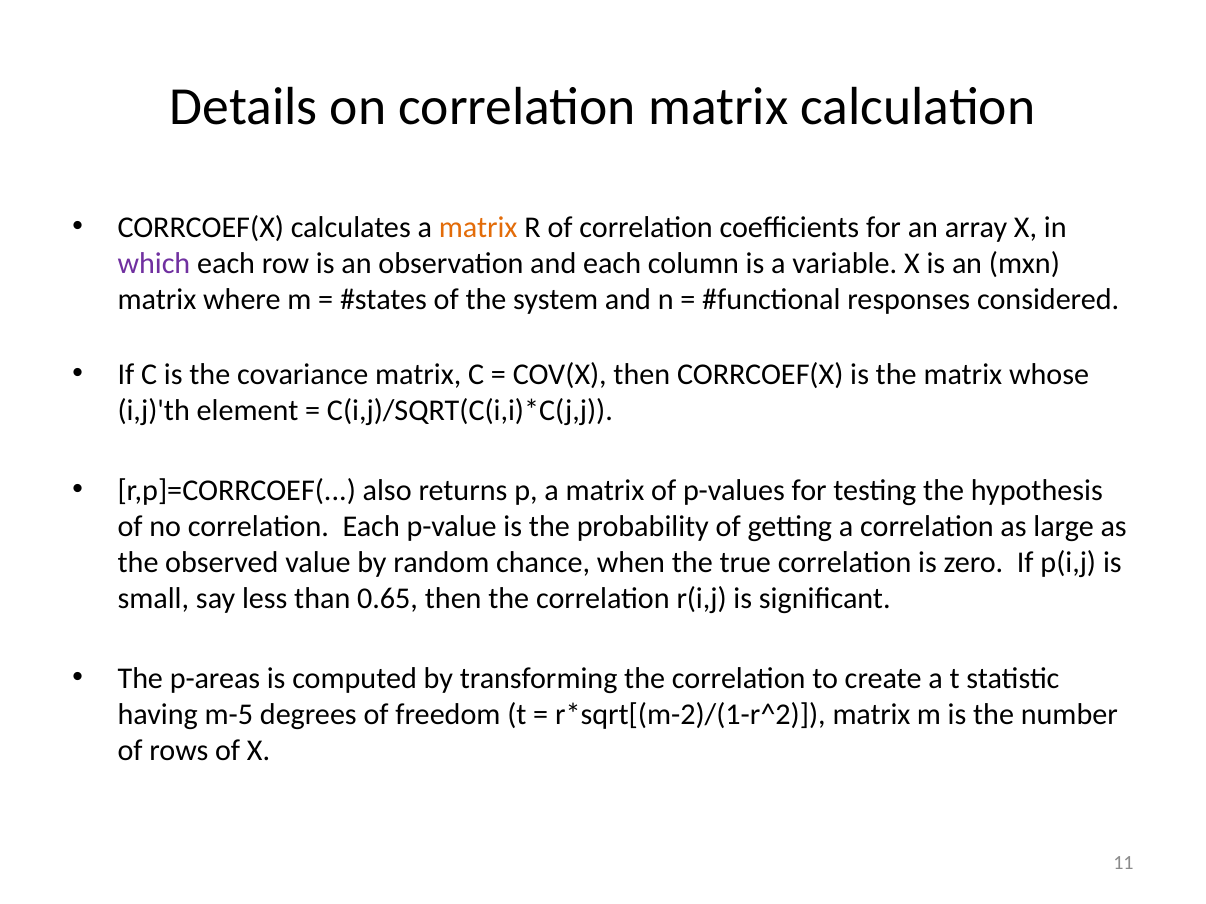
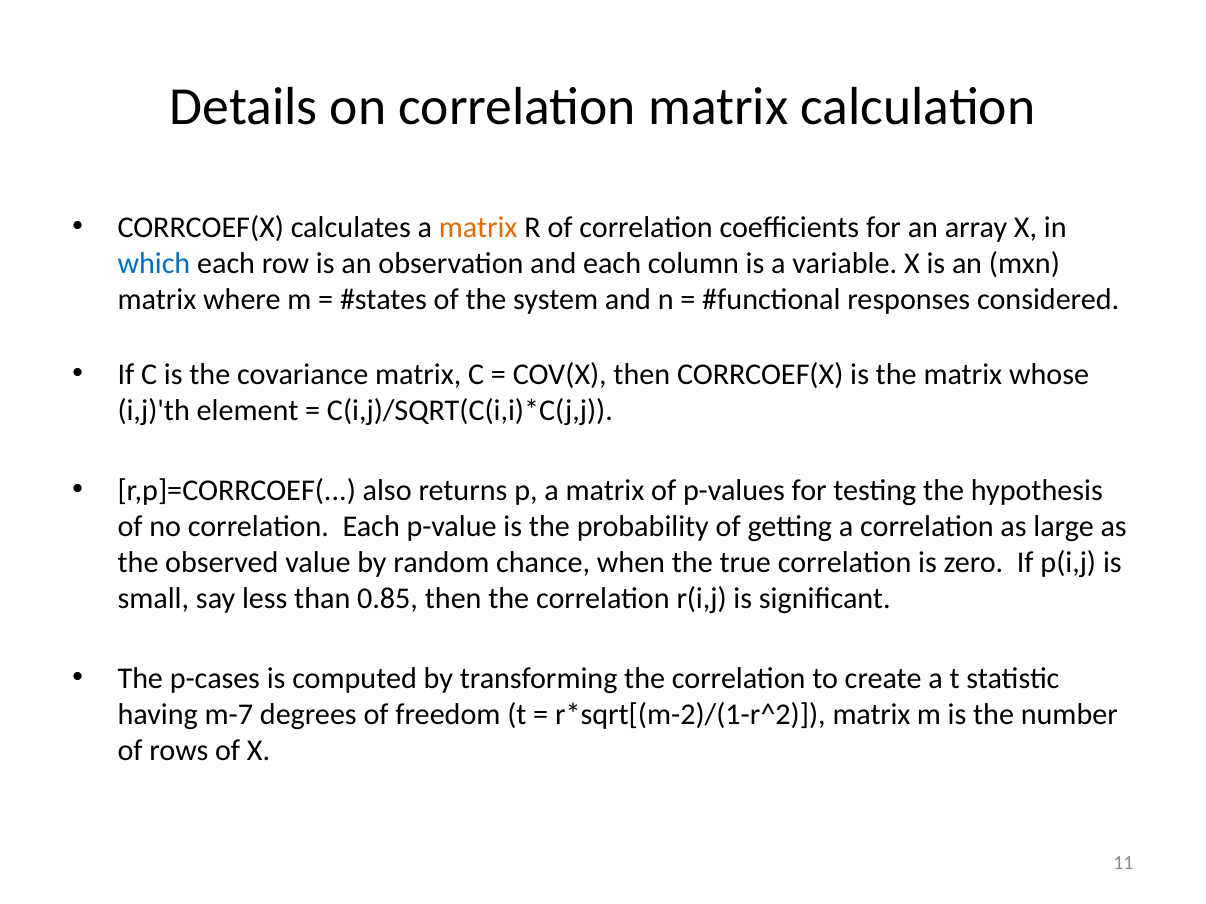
which colour: purple -> blue
0.65: 0.65 -> 0.85
p-areas: p-areas -> p-cases
m-5: m-5 -> m-7
